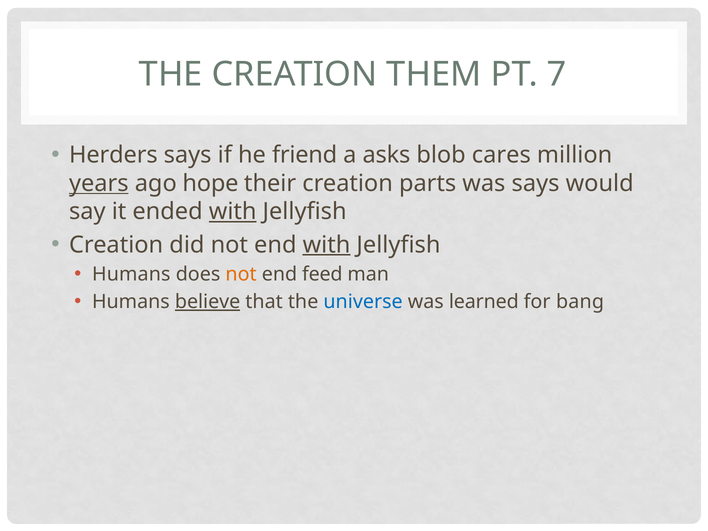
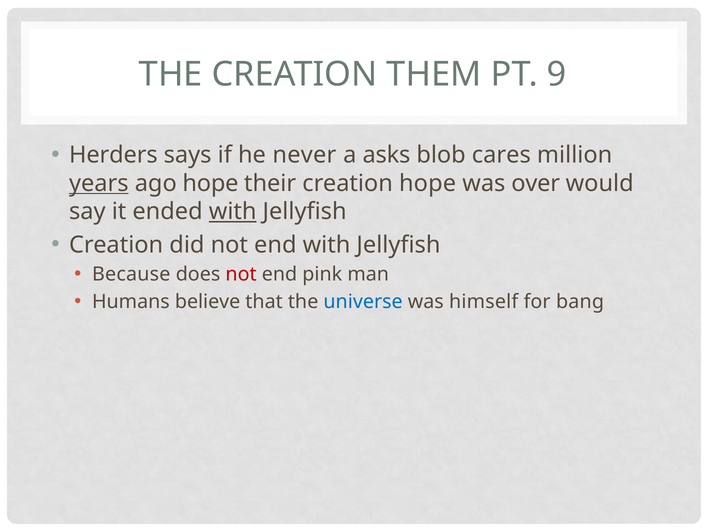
7: 7 -> 9
friend: friend -> never
creation parts: parts -> hope
was says: says -> over
with at (327, 245) underline: present -> none
Humans at (131, 274): Humans -> Because
not at (241, 274) colour: orange -> red
feed: feed -> pink
believe underline: present -> none
learned: learned -> himself
